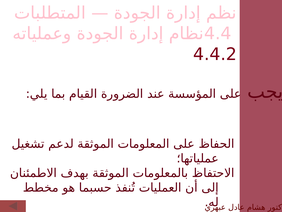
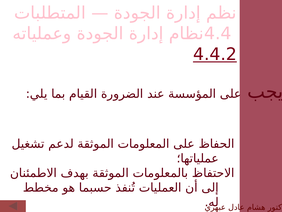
4.4.2 underline: none -> present
